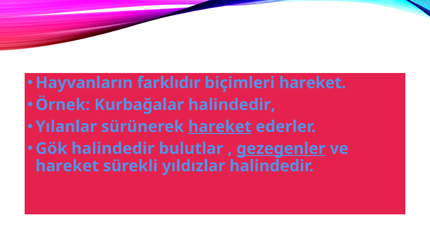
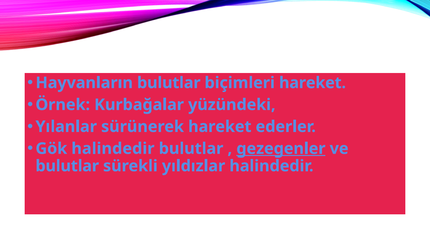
Hayvanların farklıdır: farklıdır -> bulutlar
Kurbağalar halindedir: halindedir -> yüzündeki
hareket at (220, 127) underline: present -> none
hareket at (67, 166): hareket -> bulutlar
